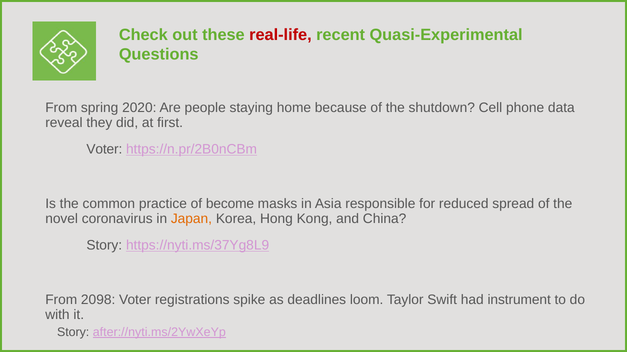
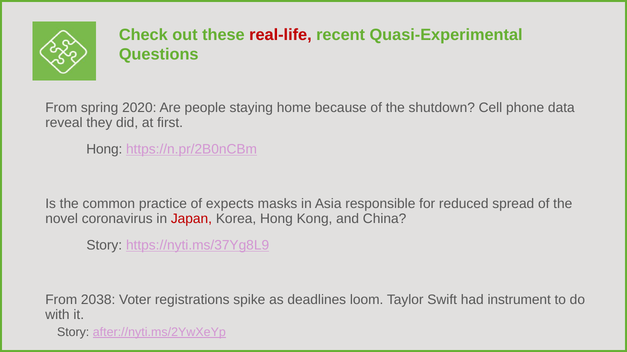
Voter at (104, 149): Voter -> Hong
become: become -> expects
Japan colour: orange -> red
2098: 2098 -> 2038
